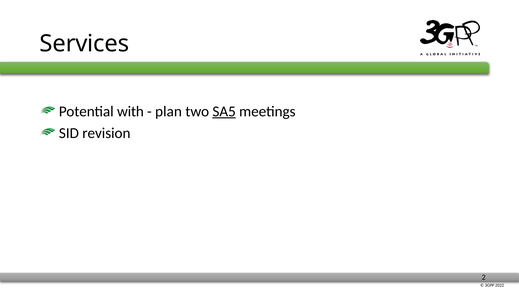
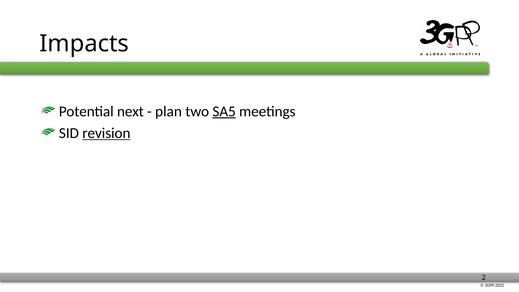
Services: Services -> Impacts
with: with -> next
revision underline: none -> present
